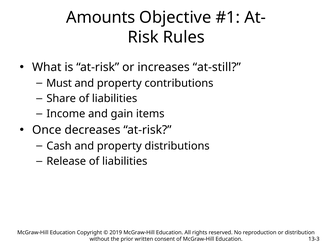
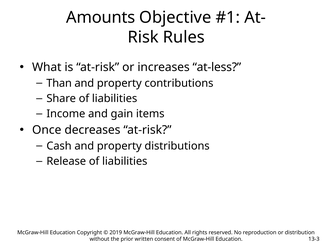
at-still: at-still -> at-less
Must: Must -> Than
